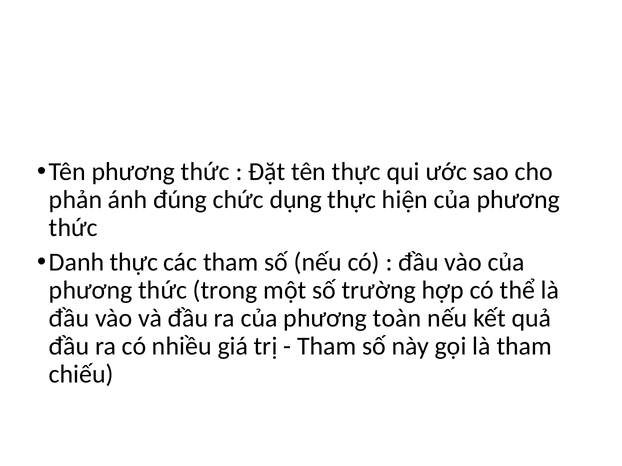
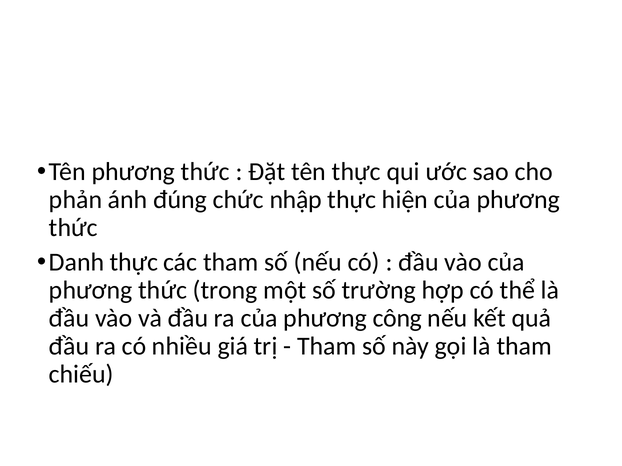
dụng: dụng -> nhập
toàn: toàn -> công
